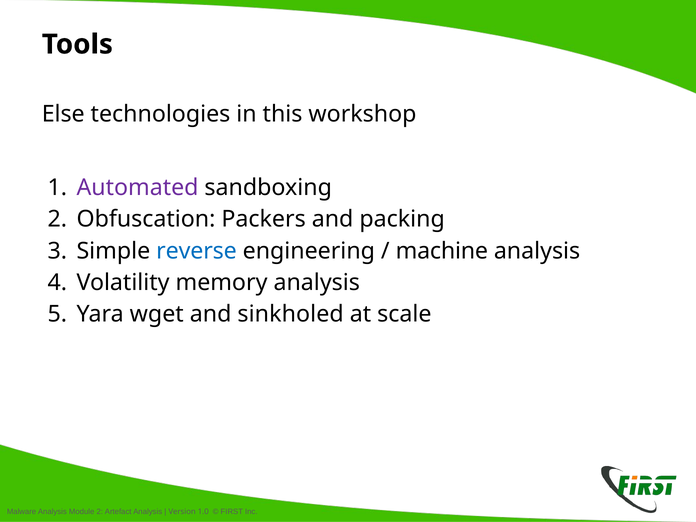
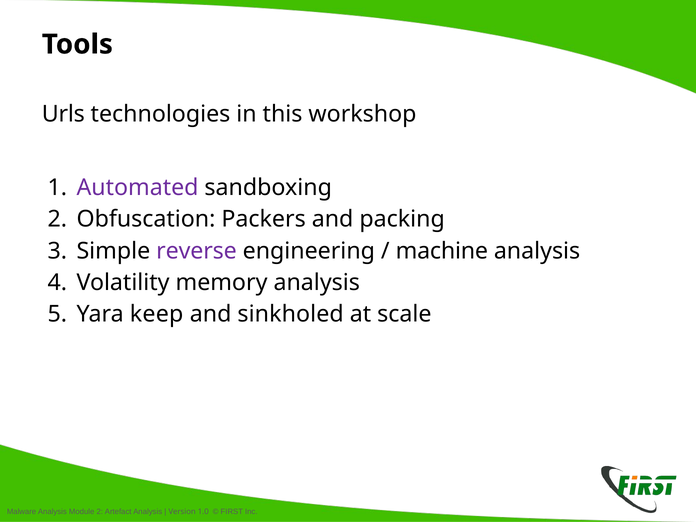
Else: Else -> Urls
reverse colour: blue -> purple
wget: wget -> keep
